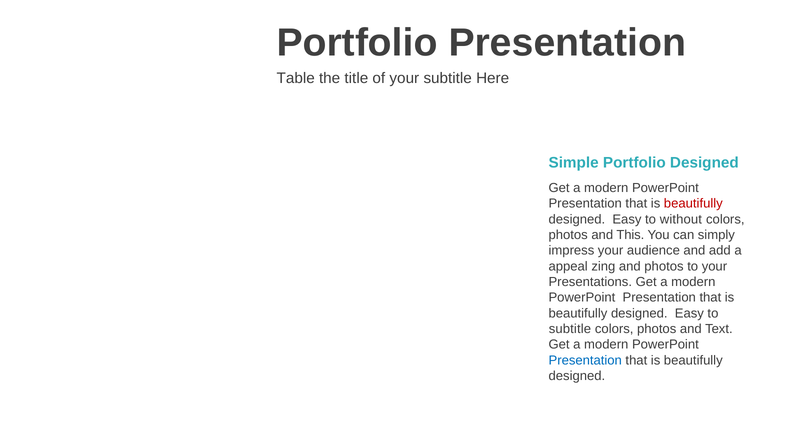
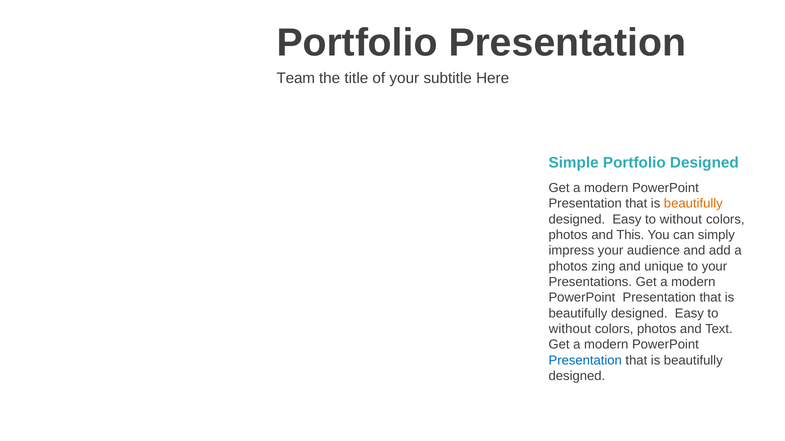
Table: Table -> Team
beautifully at (693, 204) colour: red -> orange
appeal at (568, 267): appeal -> photos
and photos: photos -> unique
subtitle at (570, 329): subtitle -> without
